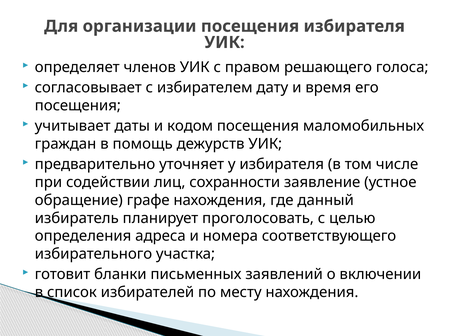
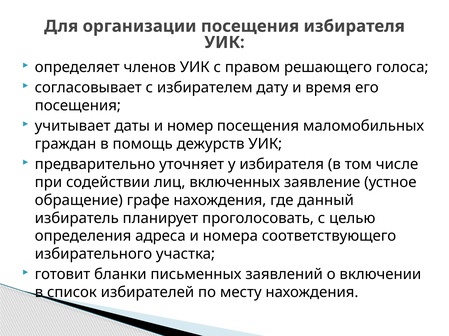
кодом: кодом -> номер
сохранности: сохранности -> включенных
